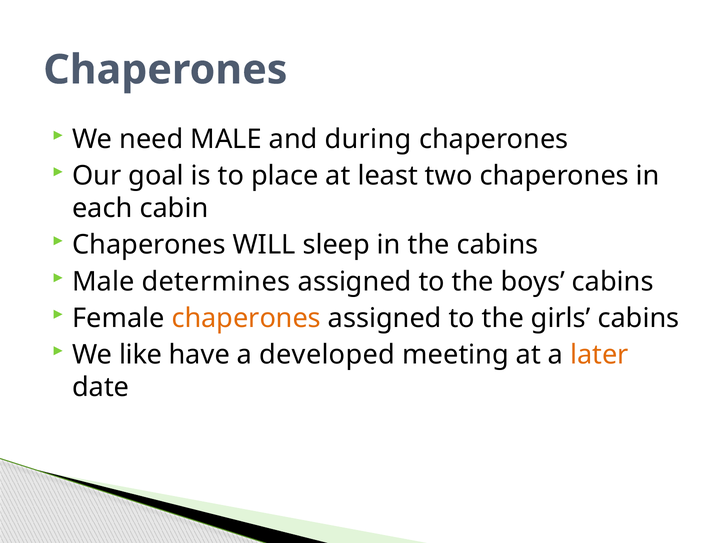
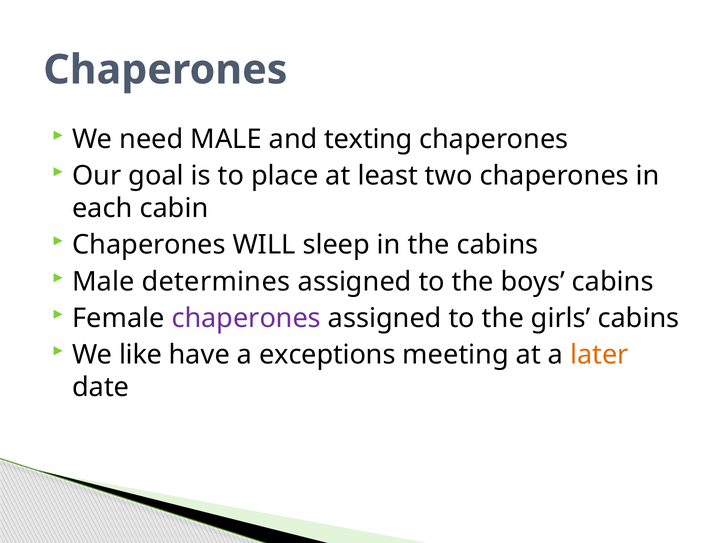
during: during -> texting
chaperones at (246, 318) colour: orange -> purple
developed: developed -> exceptions
